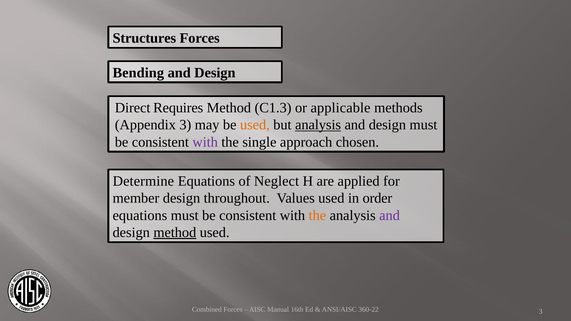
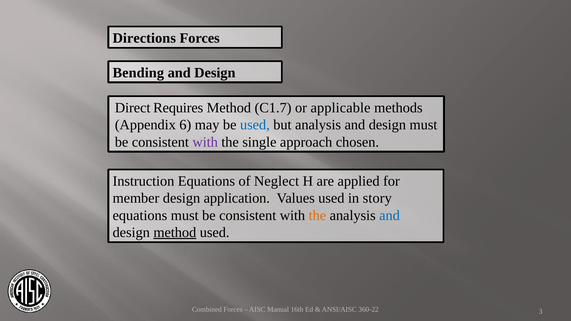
Structures: Structures -> Directions
C1.3: C1.3 -> C1.7
Appendix 3: 3 -> 6
used at (255, 125) colour: orange -> blue
analysis at (318, 125) underline: present -> none
Determine: Determine -> Instruction
throughout: throughout -> application
order: order -> story
and at (390, 215) colour: purple -> blue
